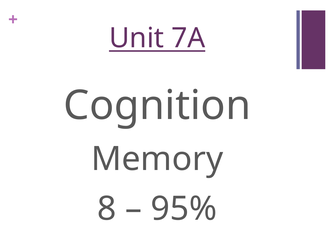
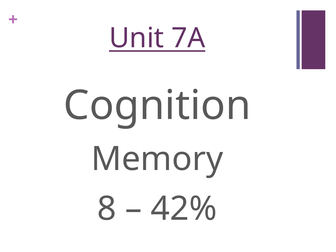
95%: 95% -> 42%
